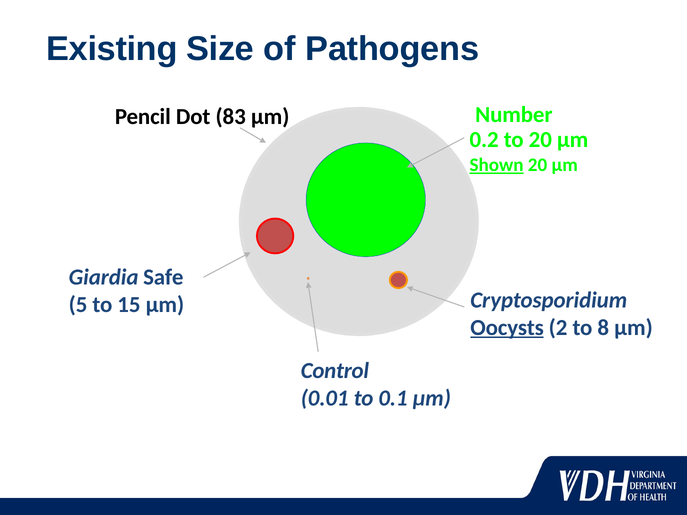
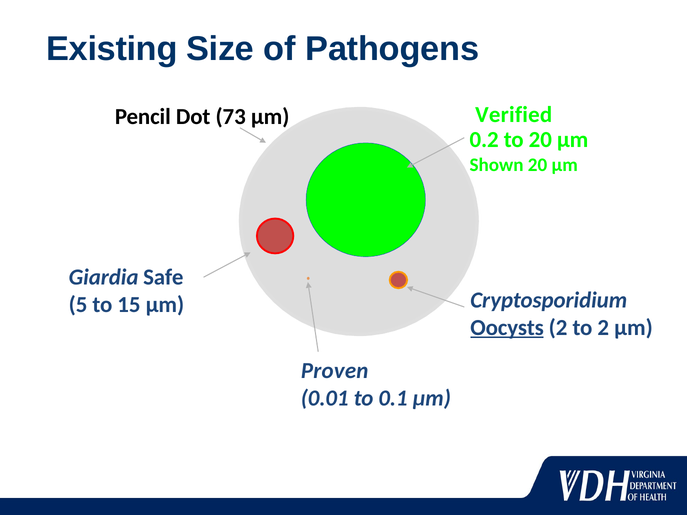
83: 83 -> 73
Number: Number -> Verified
Shown underline: present -> none
to 8: 8 -> 2
Control: Control -> Proven
